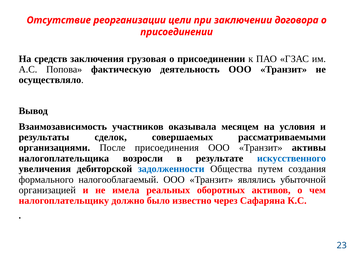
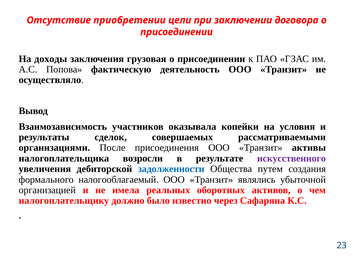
реорганизации: реорганизации -> приобретении
средств: средств -> доходы
месяцем: месяцем -> копейки
искусственного colour: blue -> purple
